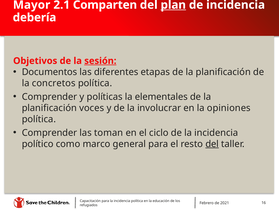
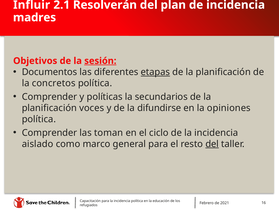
Mayor: Mayor -> Influir
Comparten: Comparten -> Resolverán
plan underline: present -> none
debería: debería -> madres
etapas underline: none -> present
elementales: elementales -> secundarios
involucrar: involucrar -> difundirse
político: político -> aislado
